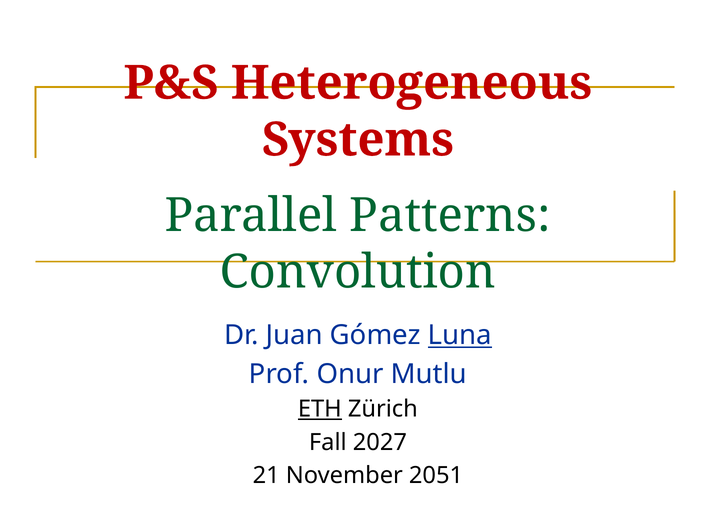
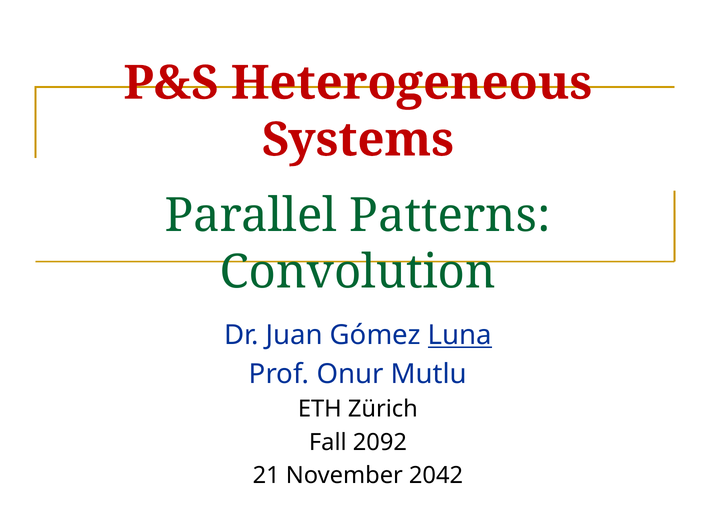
ETH underline: present -> none
2027: 2027 -> 2092
2051: 2051 -> 2042
